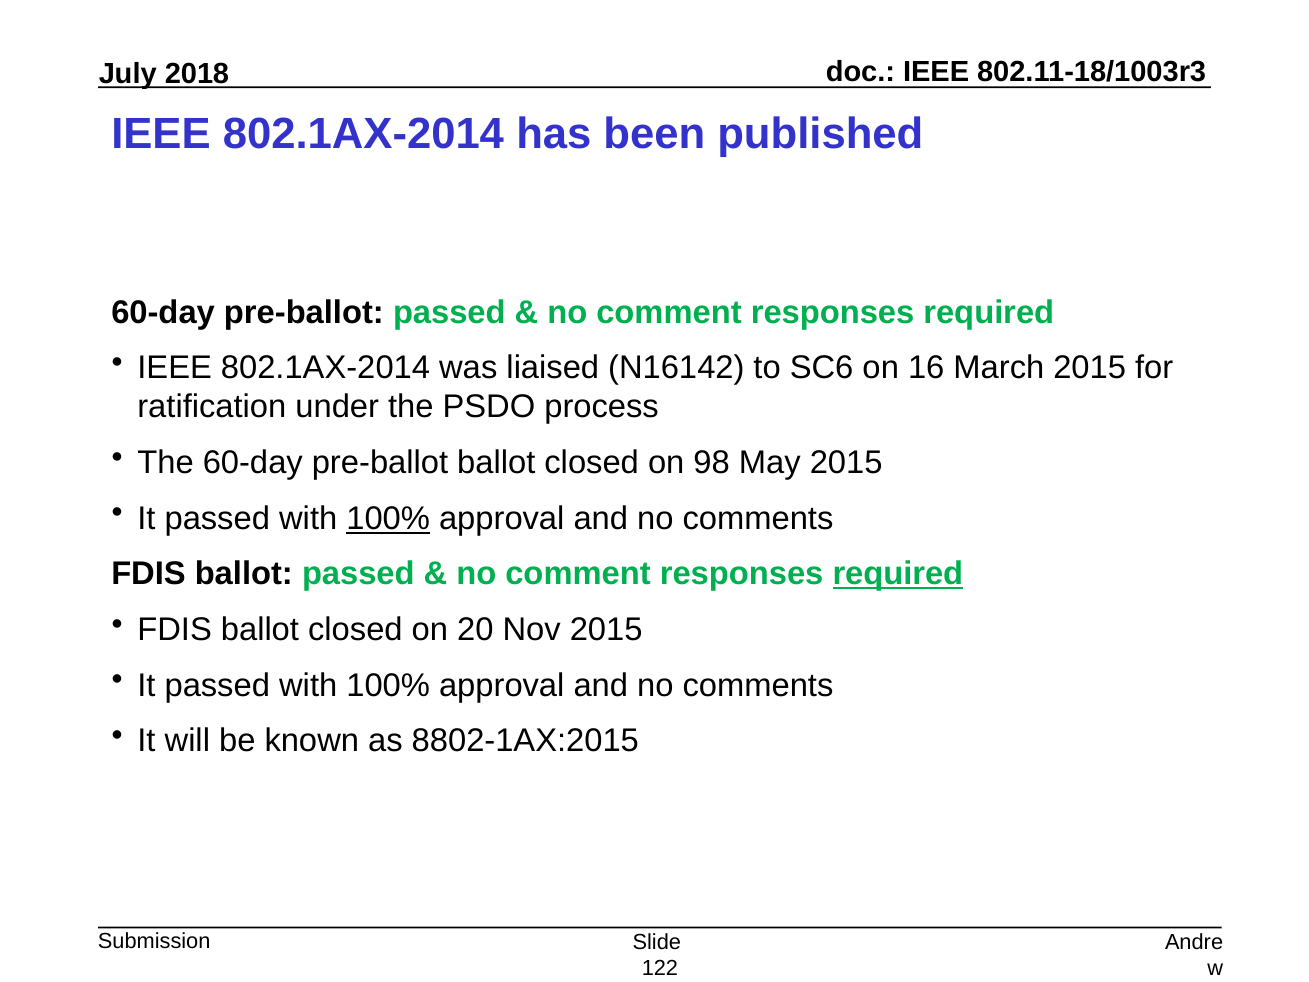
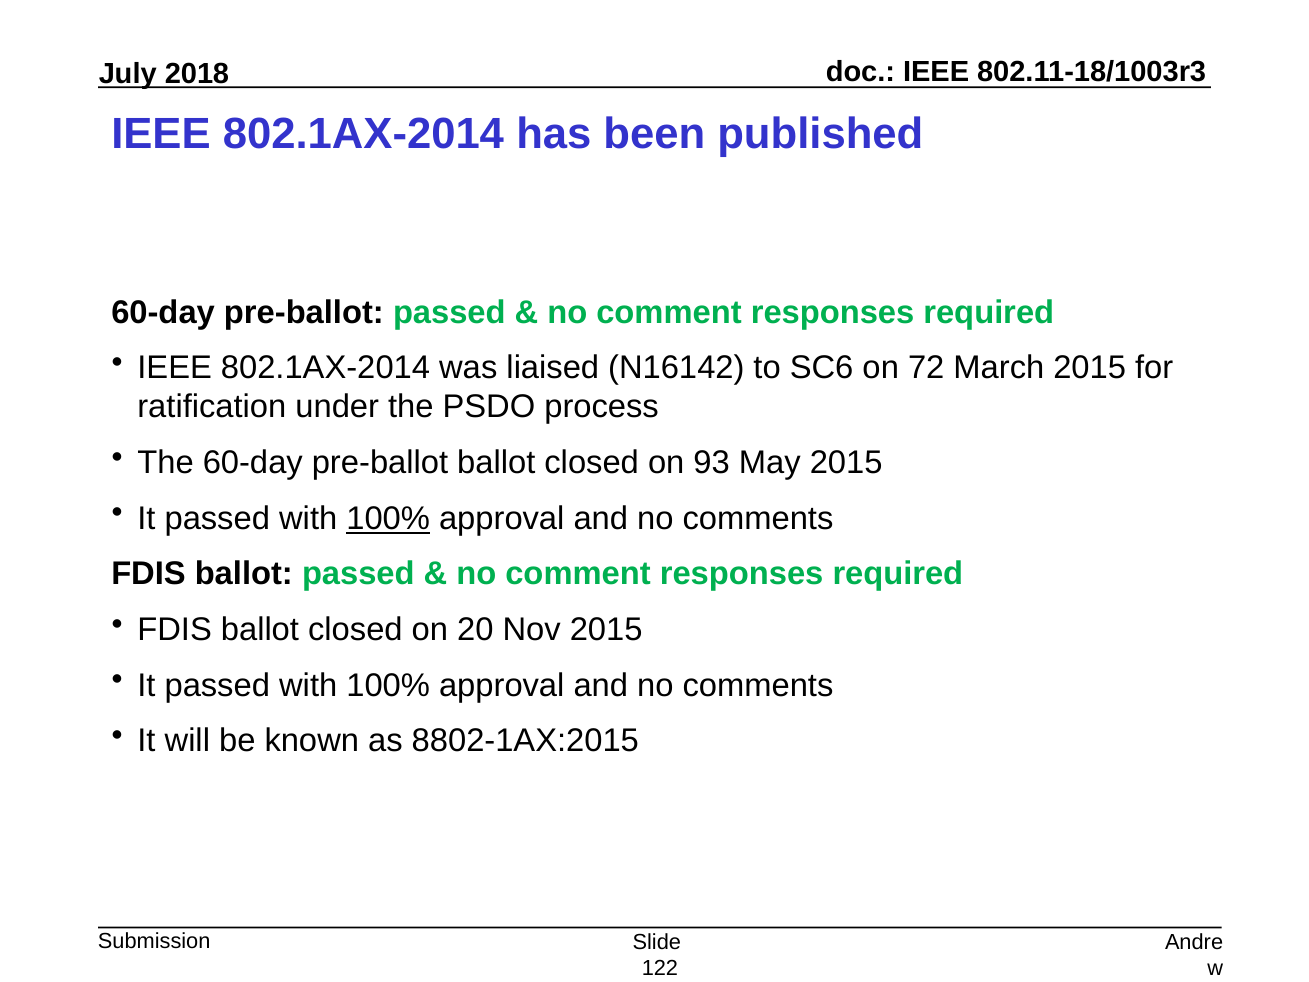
16: 16 -> 72
98: 98 -> 93
required at (898, 574) underline: present -> none
